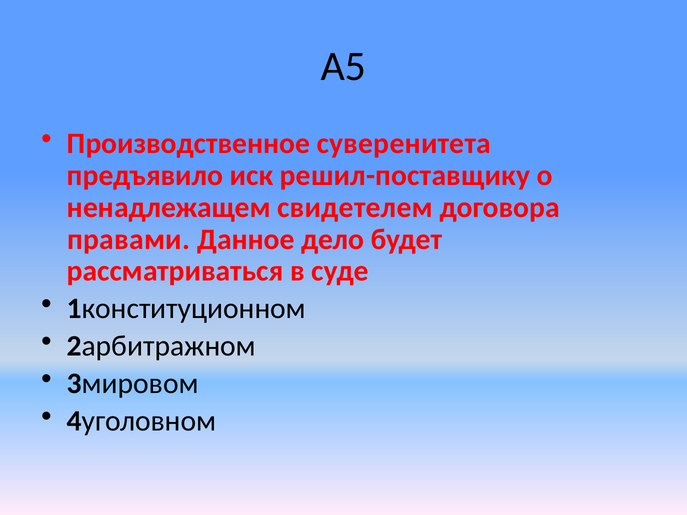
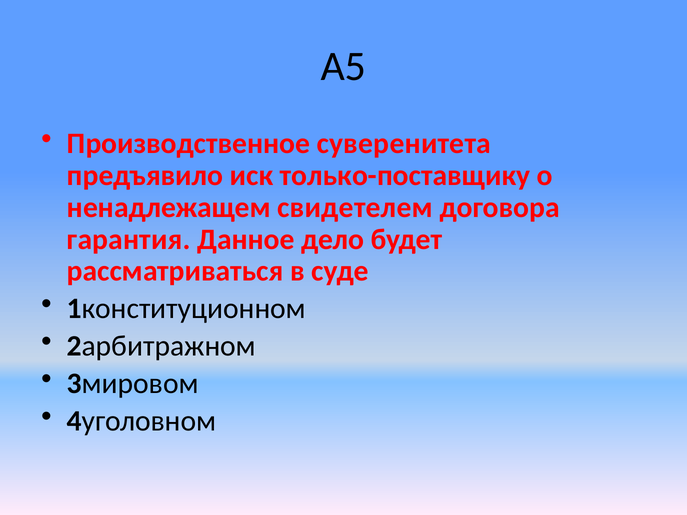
решил-поставщику: решил-поставщику -> только-поставщику
правами: правами -> гарантия
